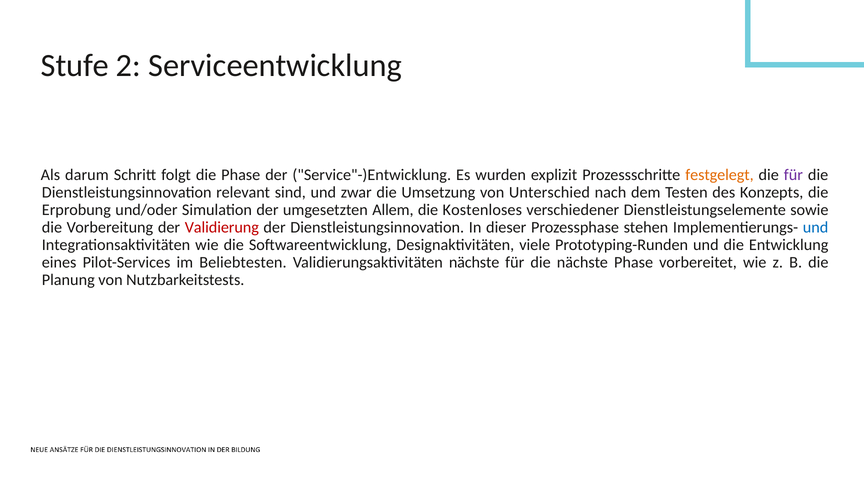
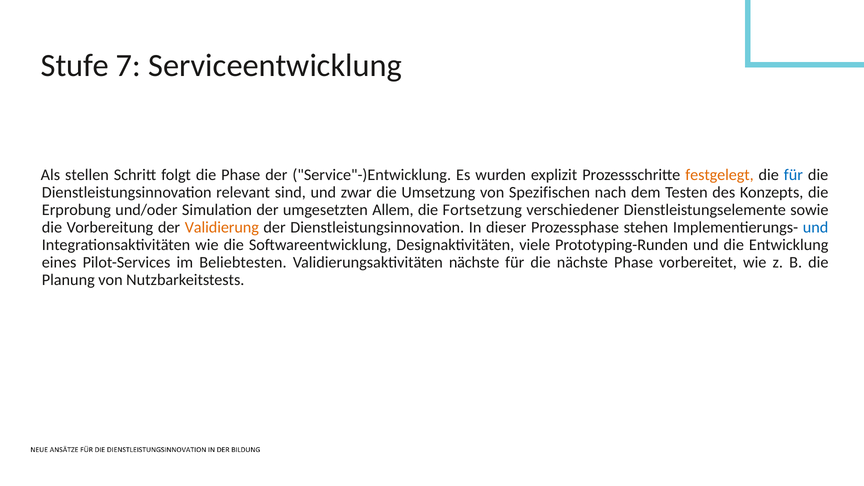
2: 2 -> 7
darum: darum -> stellen
für at (793, 175) colour: purple -> blue
Unterschied: Unterschied -> Spezifischen
Kostenloses: Kostenloses -> Fortsetzung
Validierung colour: red -> orange
